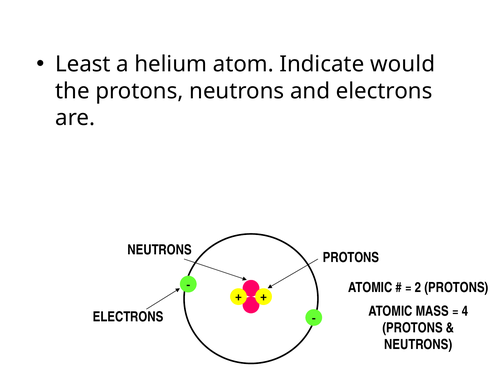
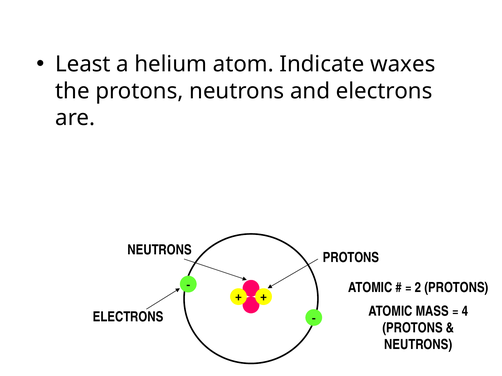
would: would -> waxes
